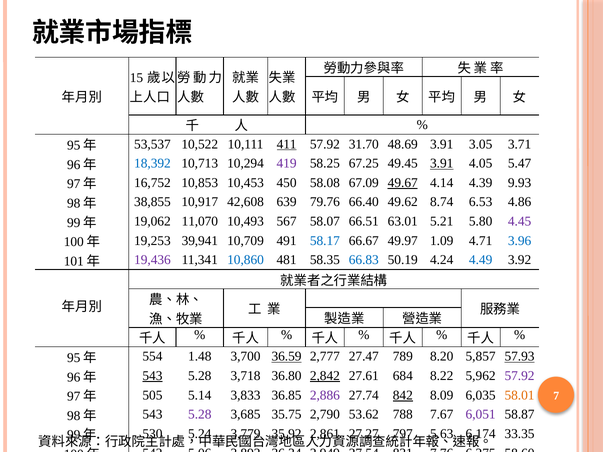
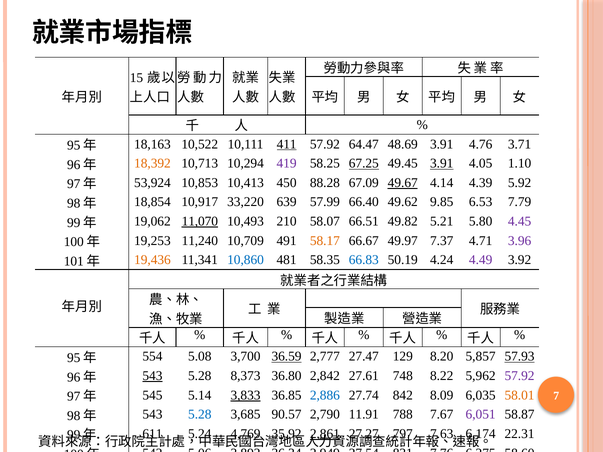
53,537: 53,537 -> 18,163
31.70: 31.70 -> 64.47
3.05: 3.05 -> 4.76
18,392 colour: blue -> orange
67.25 underline: none -> present
5.47: 5.47 -> 1.10
16,752: 16,752 -> 53,924
10,453: 10,453 -> 10,413
58.08: 58.08 -> 88.28
9.93: 9.93 -> 5.92
38,855: 38,855 -> 18,854
42,608: 42,608 -> 33,220
79.76: 79.76 -> 57.99
8.74: 8.74 -> 9.85
4.86: 4.86 -> 7.79
11,070 underline: none -> present
567: 567 -> 210
63.01: 63.01 -> 49.82
39,941: 39,941 -> 11,240
58.17 colour: blue -> orange
1.09: 1.09 -> 7.37
3.96 colour: blue -> purple
19,436 colour: purple -> orange
4.49 colour: blue -> purple
1.48: 1.48 -> 5.08
789: 789 -> 129
3,718: 3,718 -> 8,373
2,842 underline: present -> none
684: 684 -> 748
505: 505 -> 545
3,833 underline: none -> present
2,886 colour: purple -> blue
842 underline: present -> none
5.28 at (200, 415) colour: purple -> blue
35.75: 35.75 -> 90.57
53.62: 53.62 -> 11.91
530: 530 -> 611
3,779: 3,779 -> 4,769
2,861 underline: none -> present
5.63: 5.63 -> 7.63
33.35: 33.35 -> 22.31
